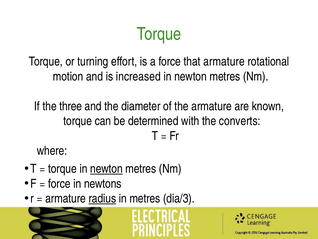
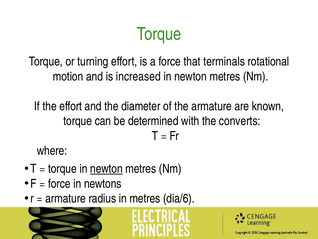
that armature: armature -> terminals
the three: three -> effort
radius underline: present -> none
dia/3: dia/3 -> dia/6
